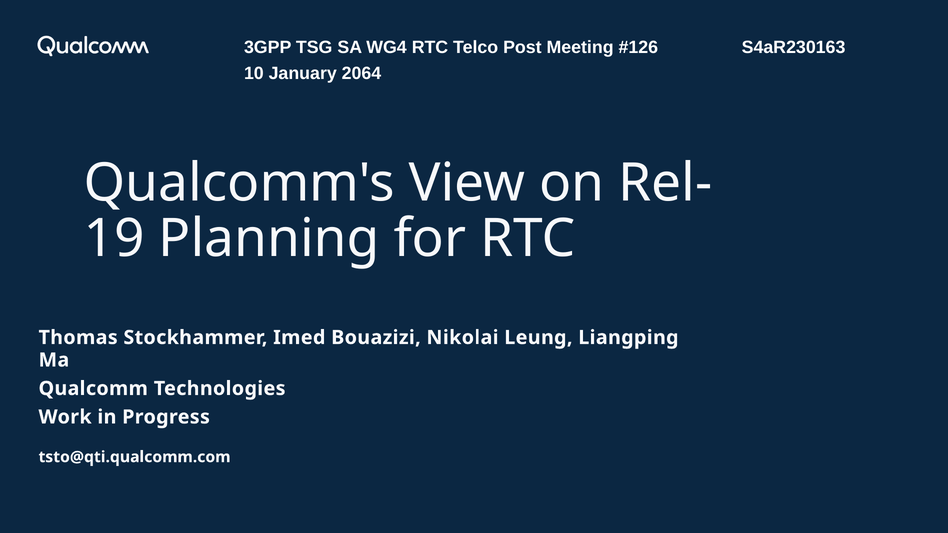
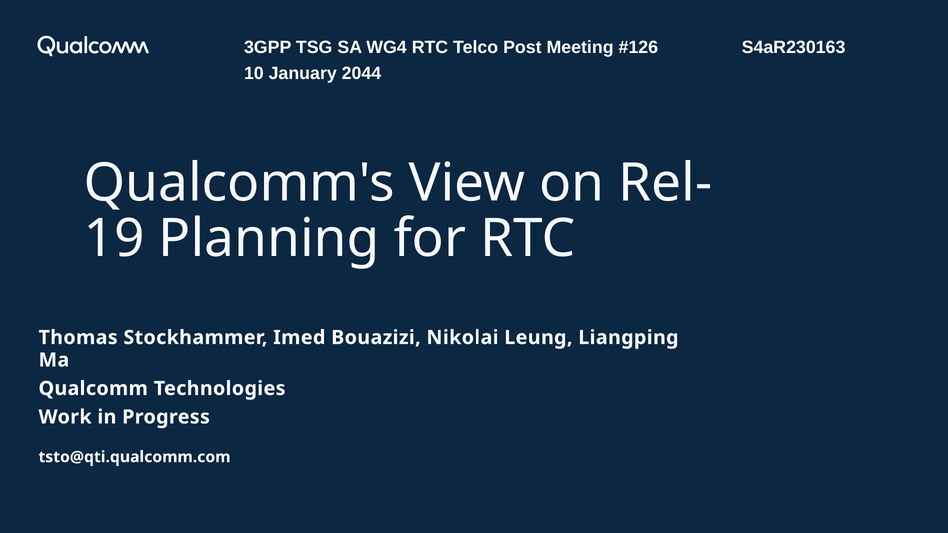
2064: 2064 -> 2044
